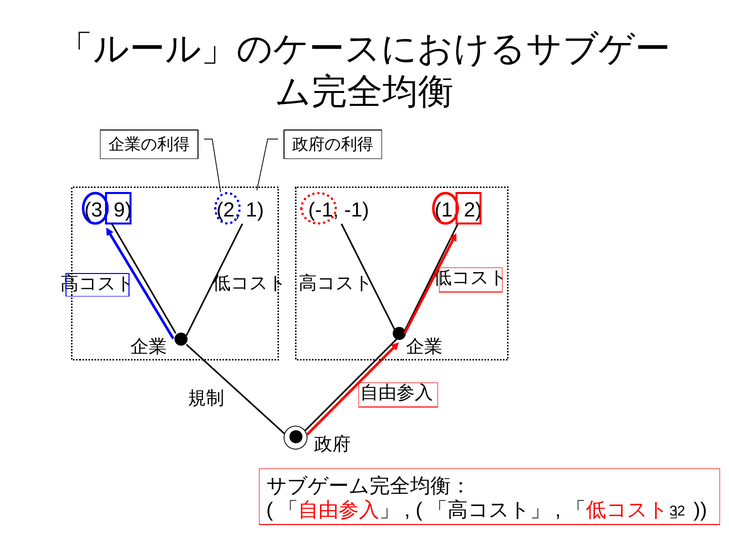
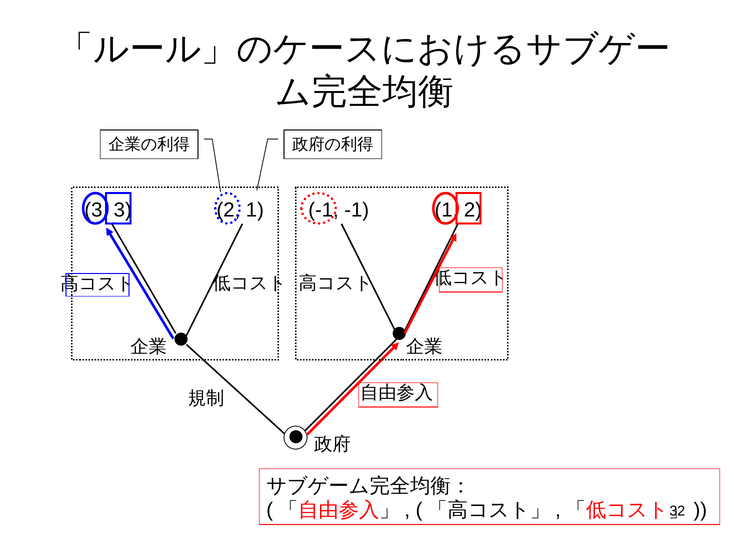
3 9: 9 -> 3
